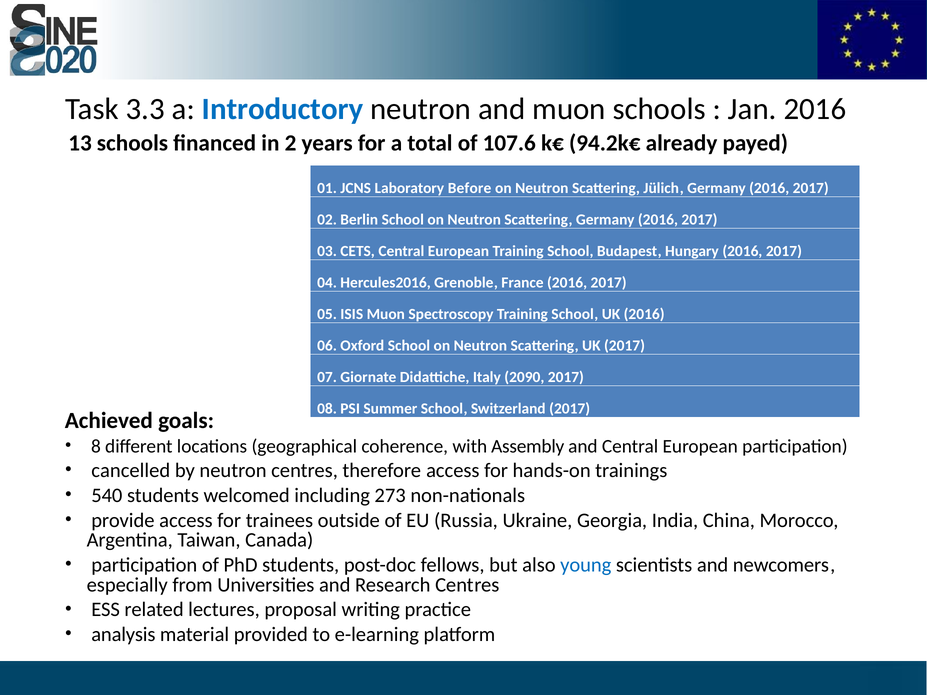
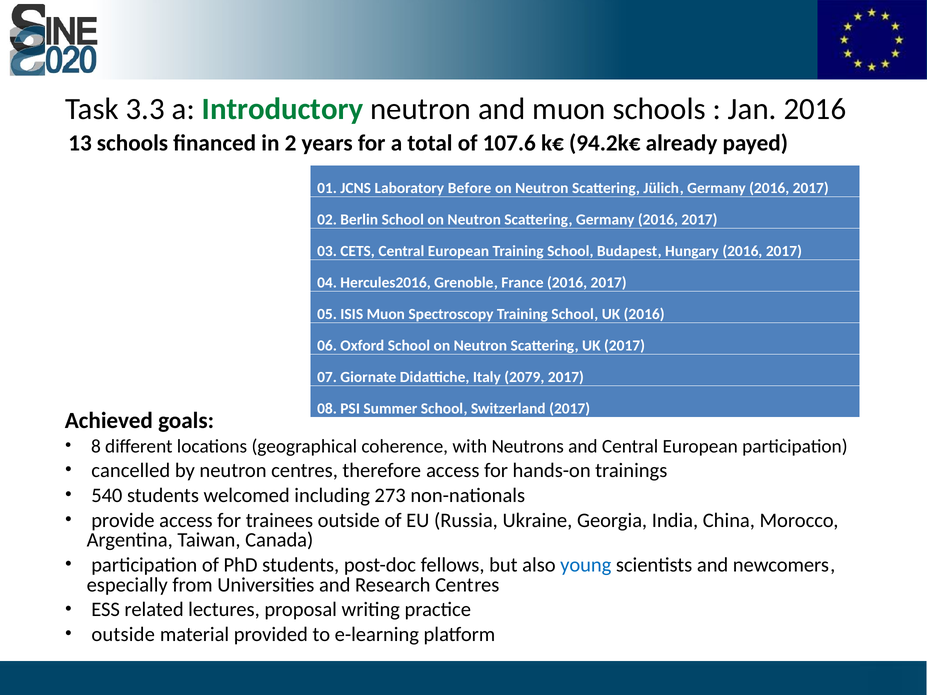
Introductory colour: blue -> green
2090: 2090 -> 2079
Assembly: Assembly -> Neutrons
analysis at (123, 635): analysis -> outside
